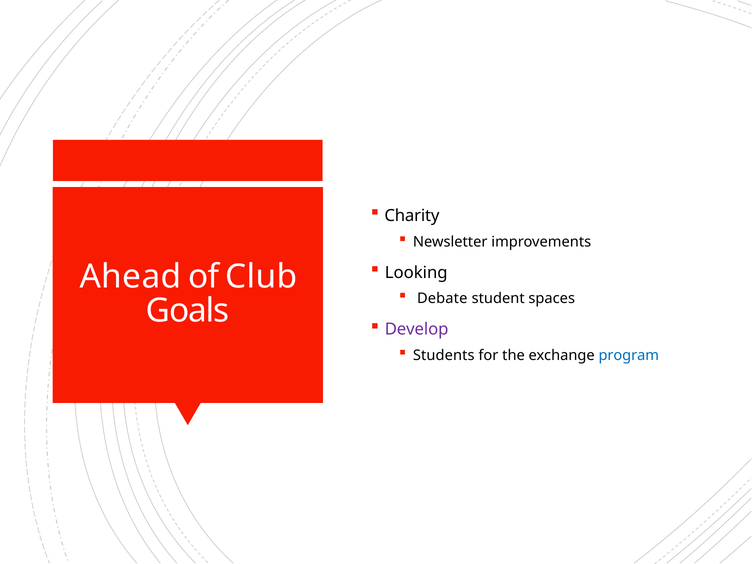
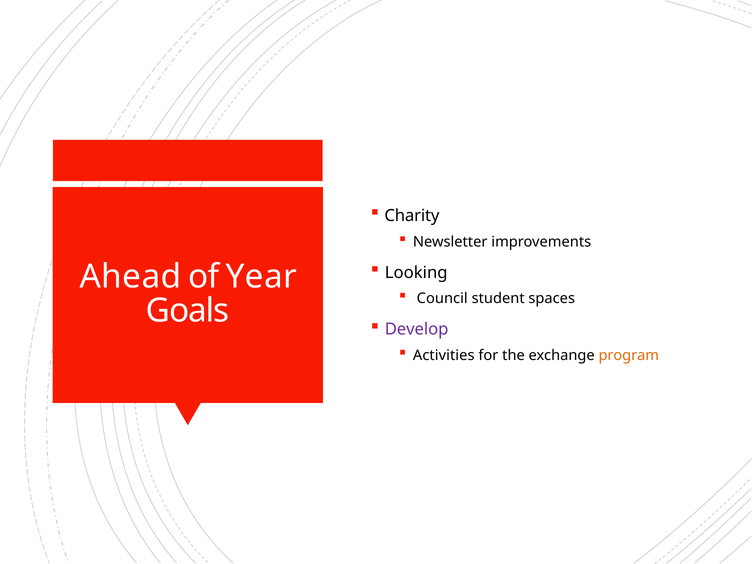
Club: Club -> Year
Debate: Debate -> Council
Students: Students -> Activities
program colour: blue -> orange
